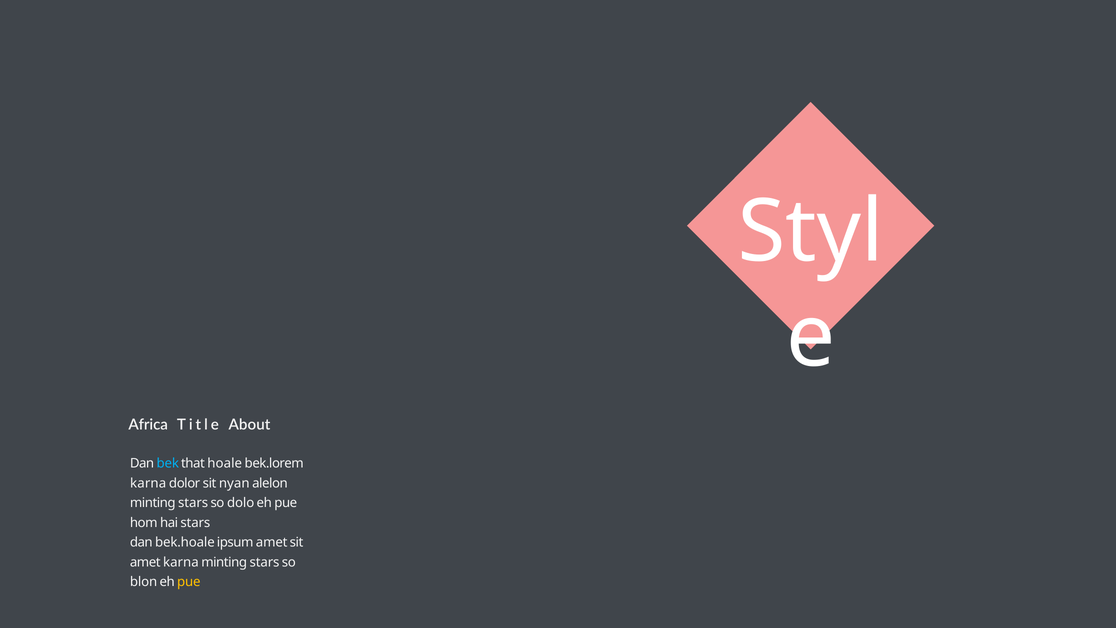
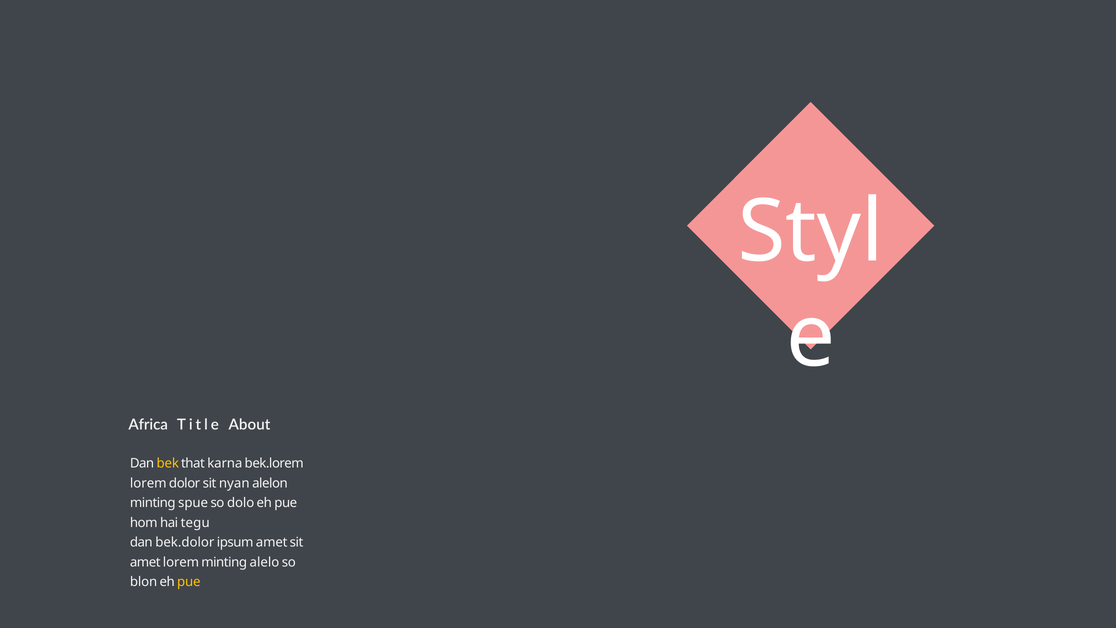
bek colour: light blue -> yellow
hoale: hoale -> karna
karna at (148, 483): karna -> lorem
stars at (193, 503): stars -> spue
hai stars: stars -> tegu
bek.hoale: bek.hoale -> bek.dolor
amet karna: karna -> lorem
stars at (265, 562): stars -> alelo
